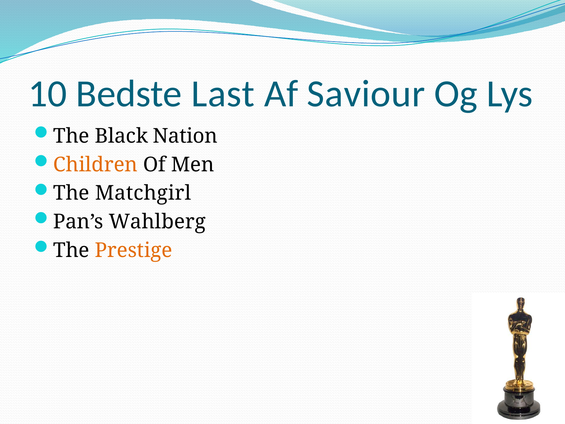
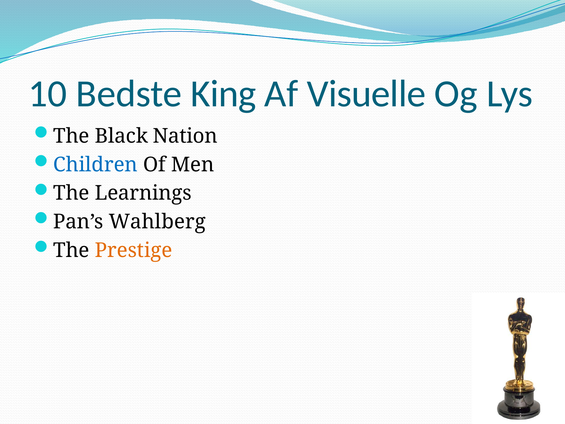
Last: Last -> King
Saviour: Saviour -> Visuelle
Children colour: orange -> blue
Matchgirl: Matchgirl -> Learnings
